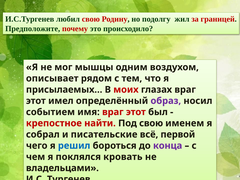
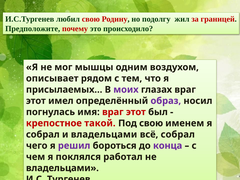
моих colour: red -> purple
событием: событием -> погнулась
найти: найти -> такой
и писательские: писательские -> владельцами
всё первой: первой -> собрал
решил colour: blue -> purple
кровать: кровать -> работал
